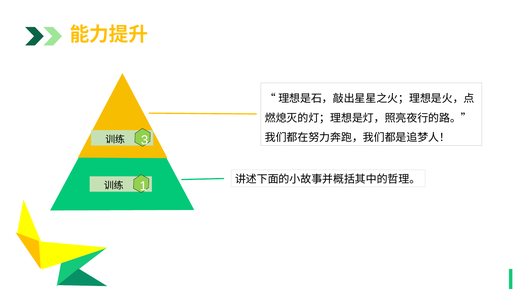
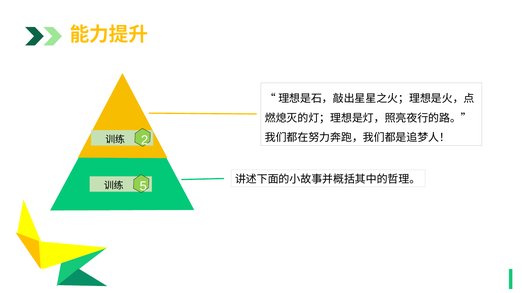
3: 3 -> 2
1 at (143, 187): 1 -> 5
